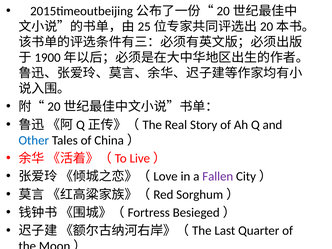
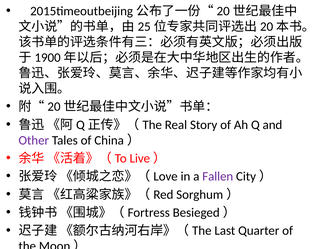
Other colour: blue -> purple
